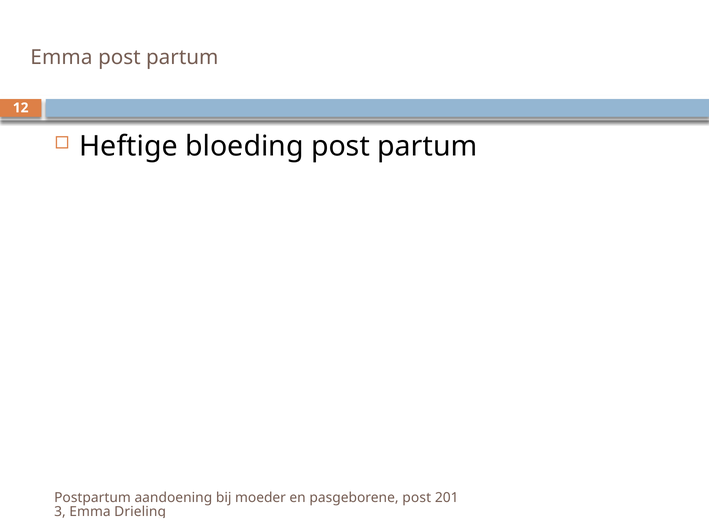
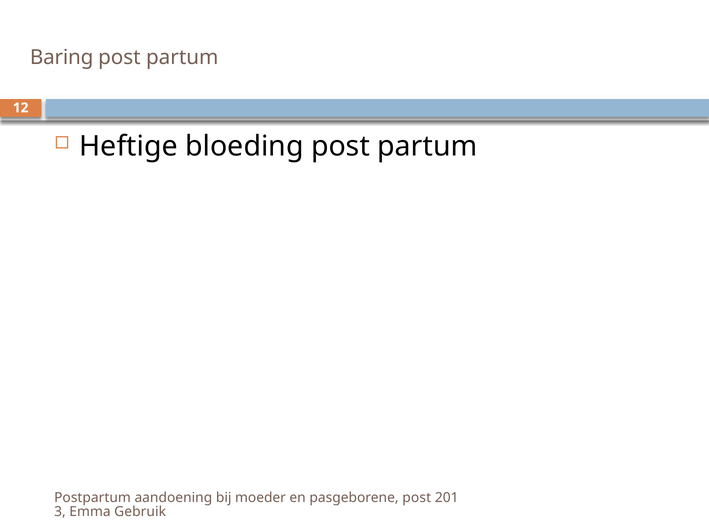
Emma at (61, 57): Emma -> Baring
Drieling: Drieling -> Gebruik
